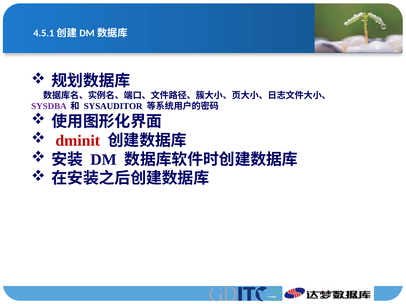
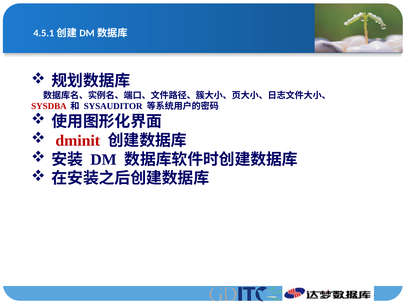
SYSDBA colour: purple -> red
